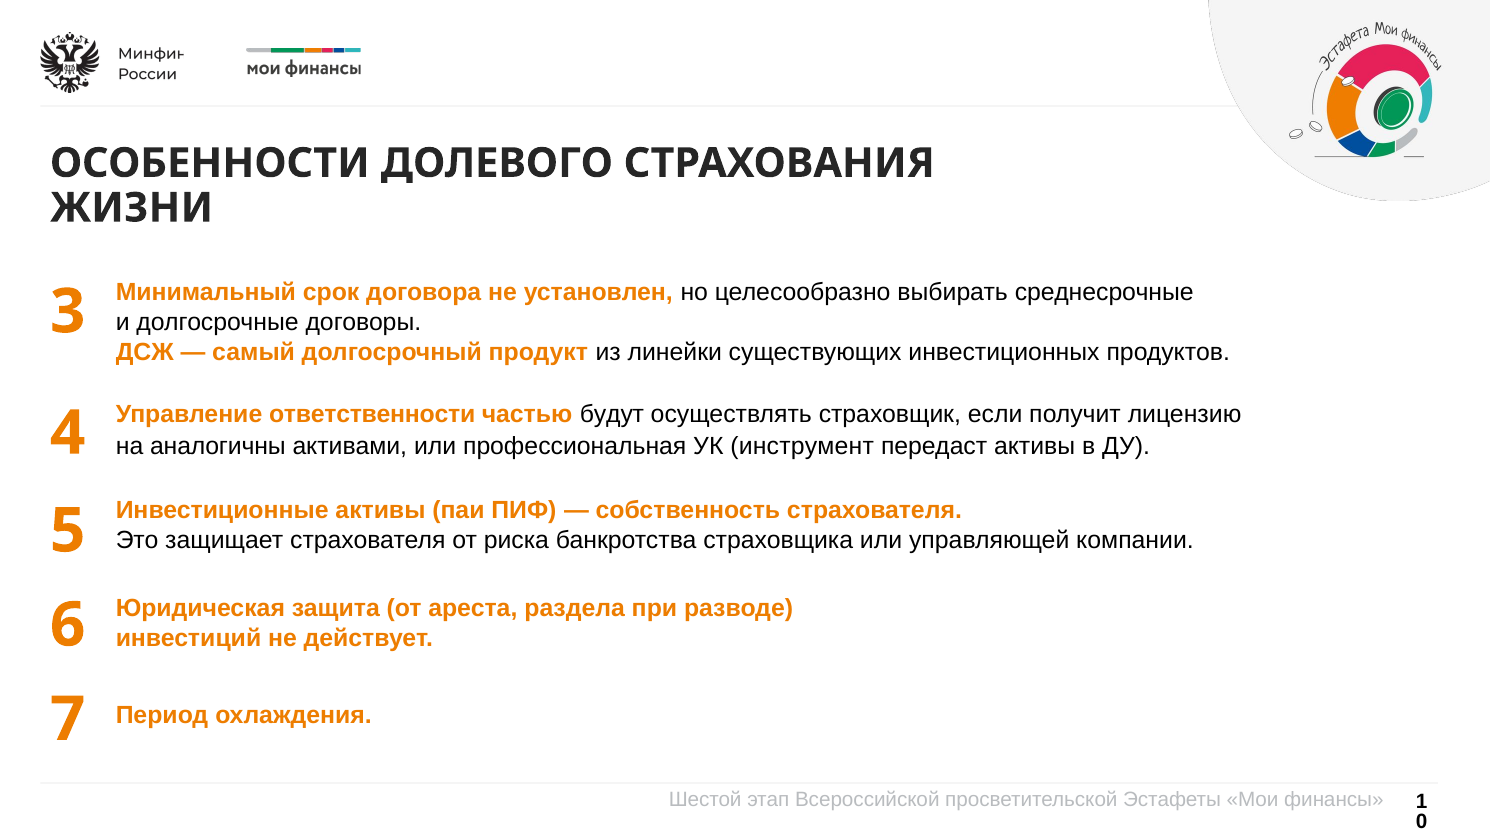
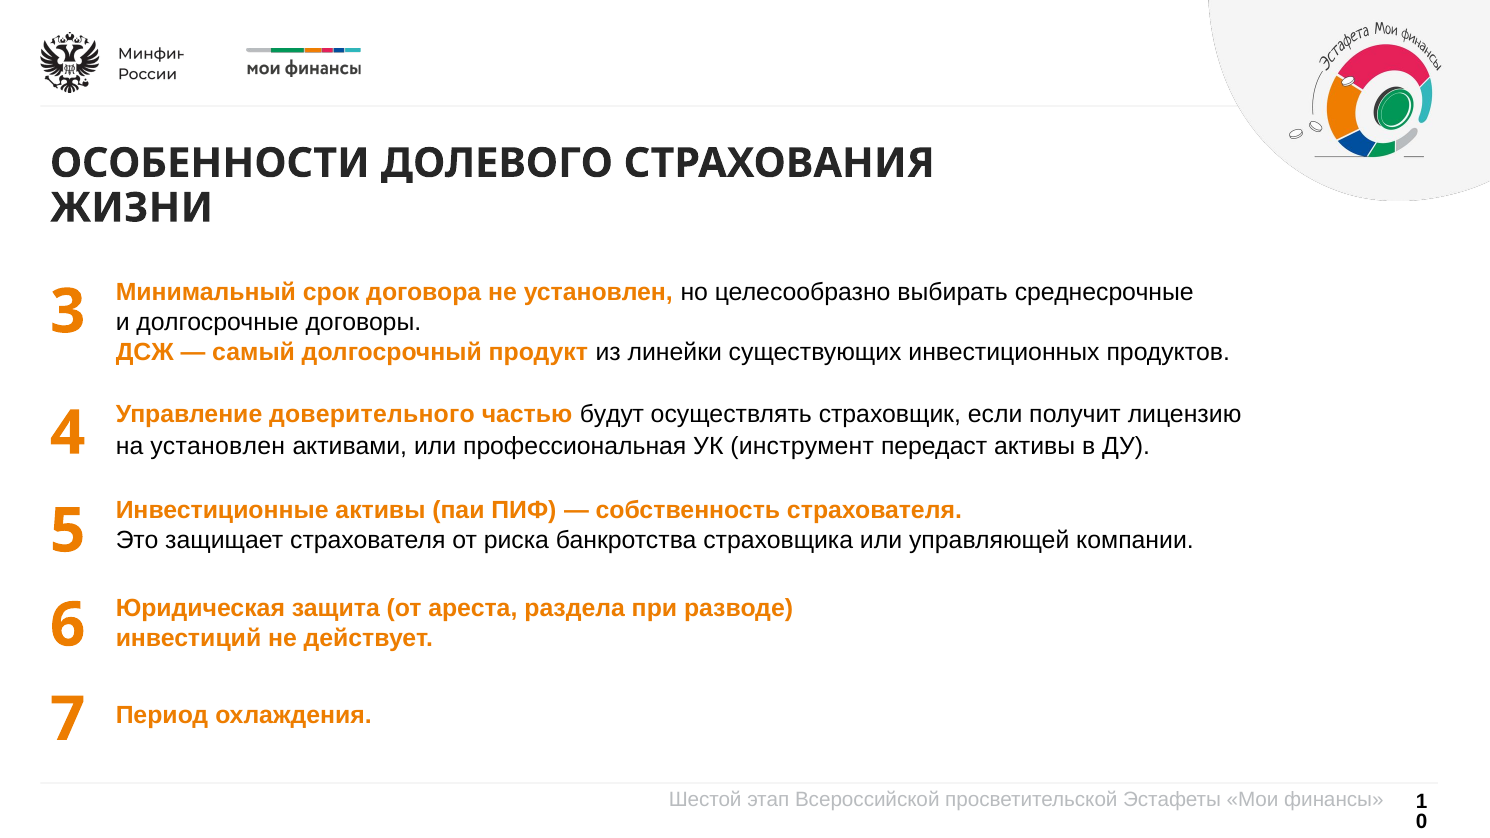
ответственности: ответственности -> доверительного
на аналогичны: аналогичны -> установлен
